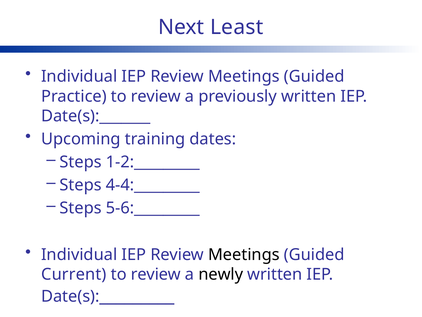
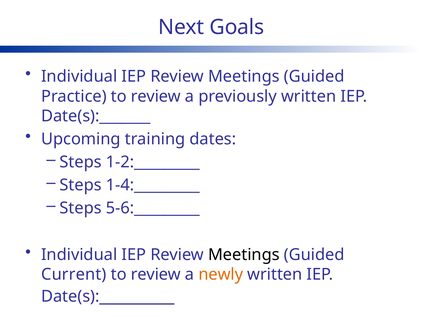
Least: Least -> Goals
4-4:_________: 4-4:_________ -> 1-4:_________
newly colour: black -> orange
